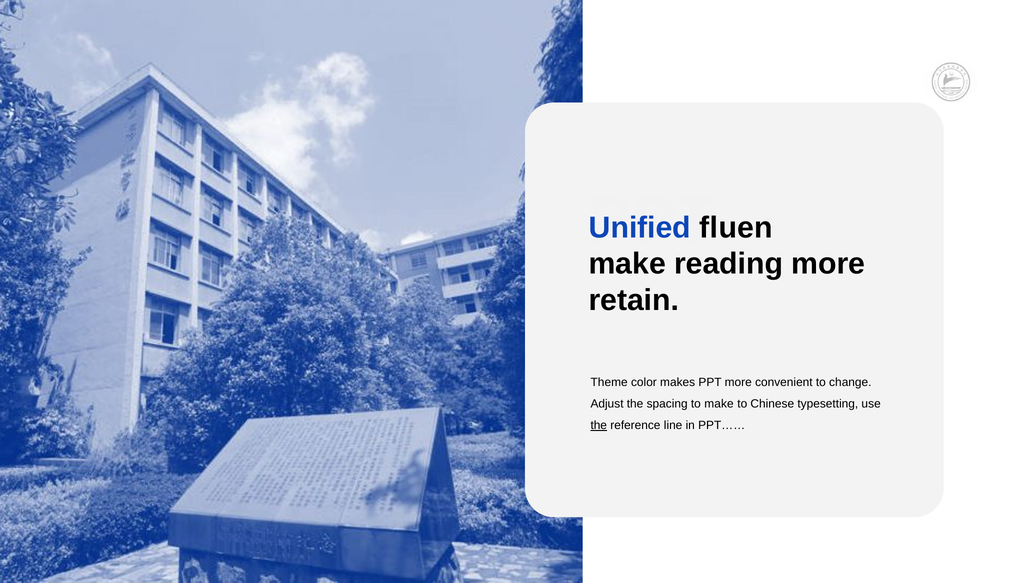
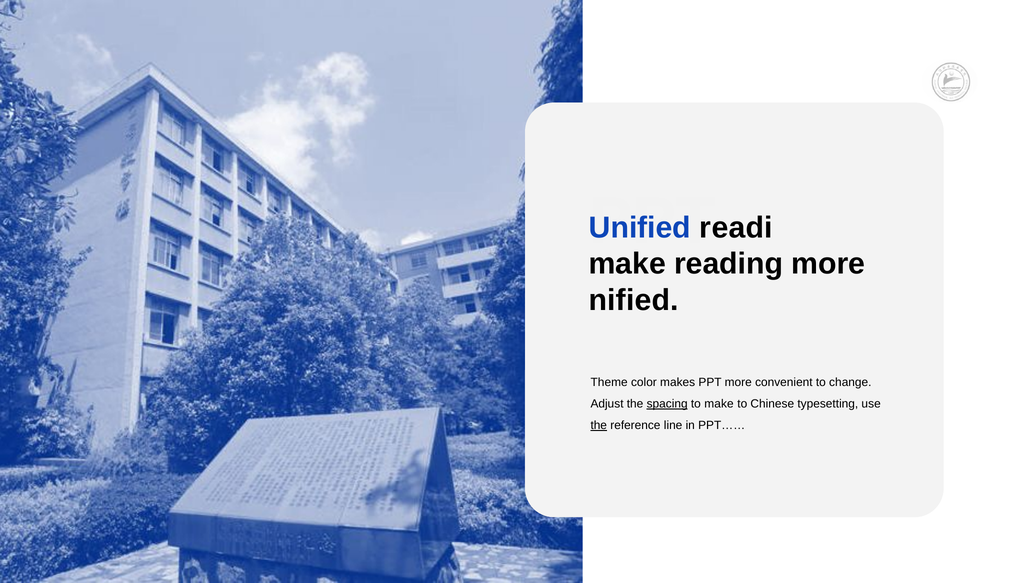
fluen: fluen -> readi
retain at (634, 300): retain -> nified
spacing underline: none -> present
